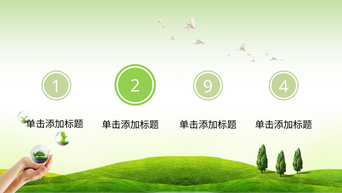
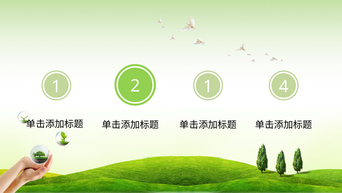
1 9: 9 -> 1
